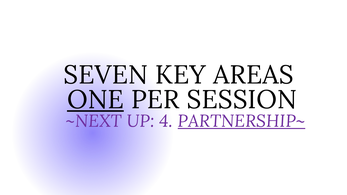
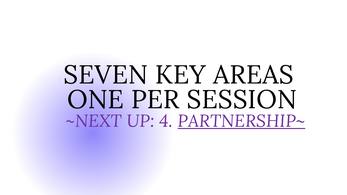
ONE underline: present -> none
